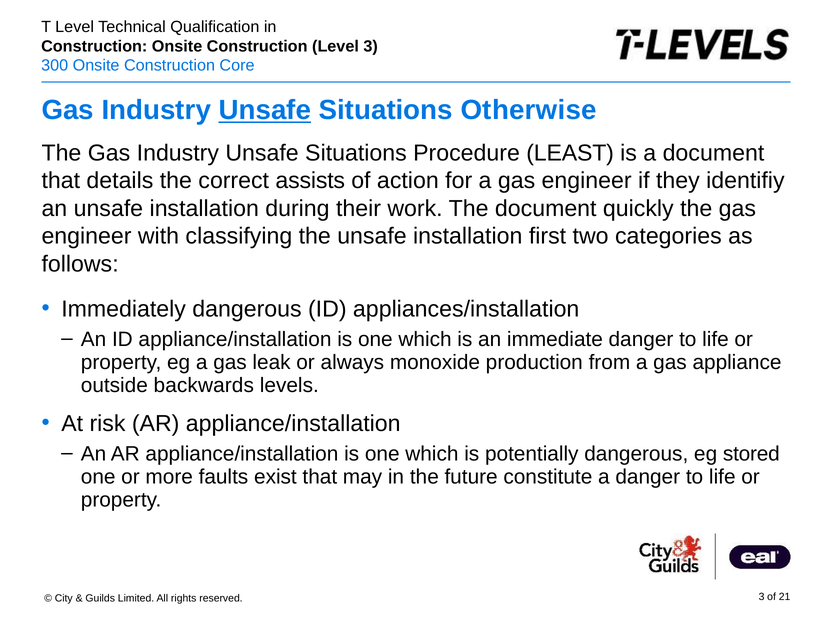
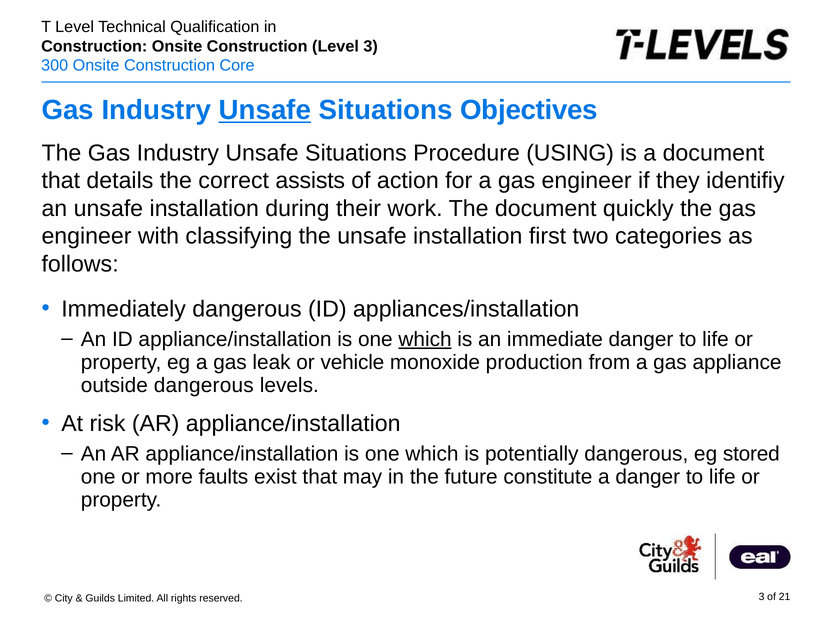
Otherwise: Otherwise -> Objectives
LEAST: LEAST -> USING
which at (425, 339) underline: none -> present
always: always -> vehicle
outside backwards: backwards -> dangerous
